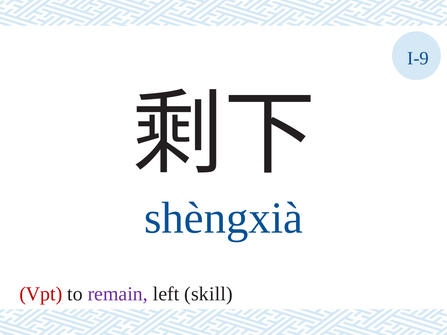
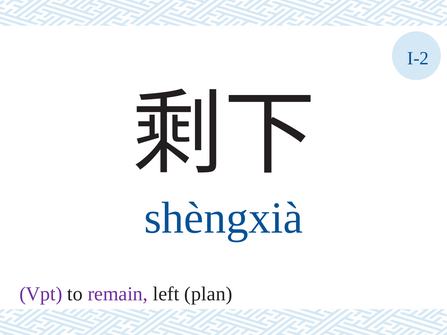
I-9: I-9 -> I-2
Vpt colour: red -> purple
skill: skill -> plan
